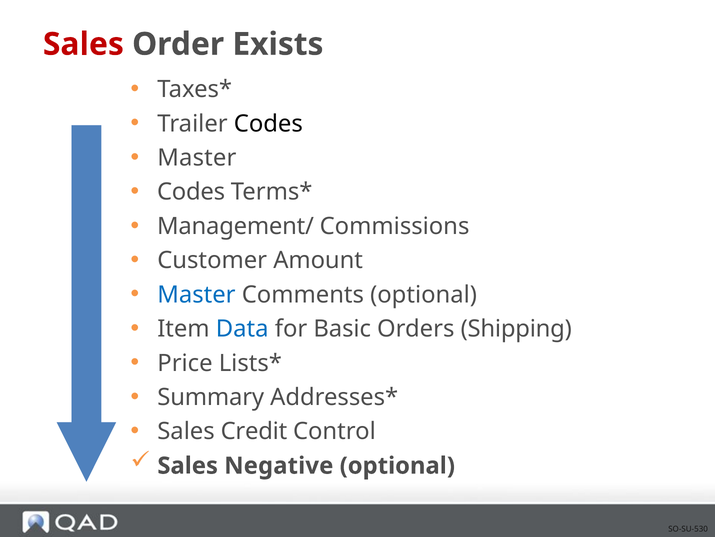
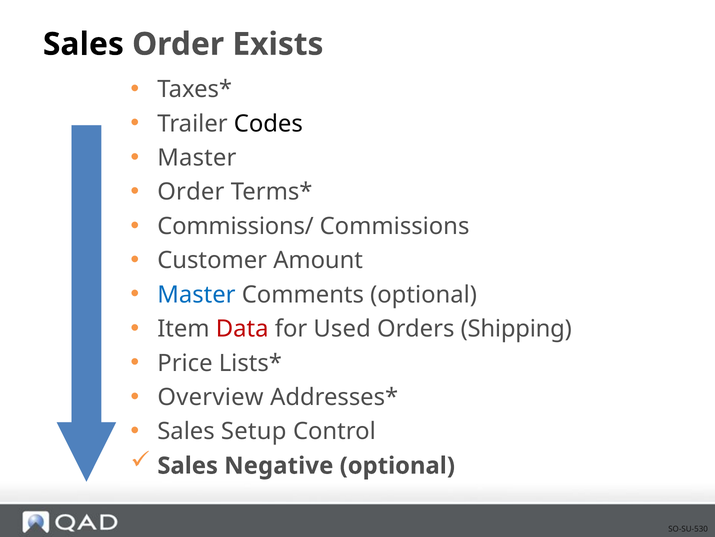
Sales at (83, 44) colour: red -> black
Codes at (191, 192): Codes -> Order
Management/: Management/ -> Commissions/
Data colour: blue -> red
Basic: Basic -> Used
Summary: Summary -> Overview
Credit: Credit -> Setup
